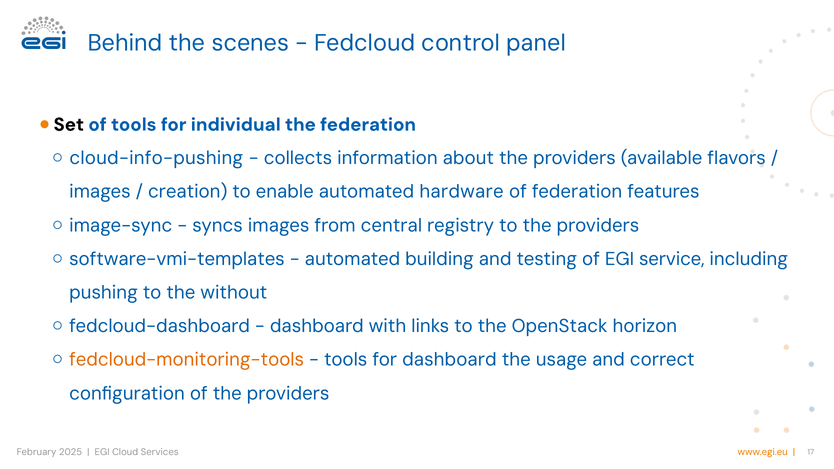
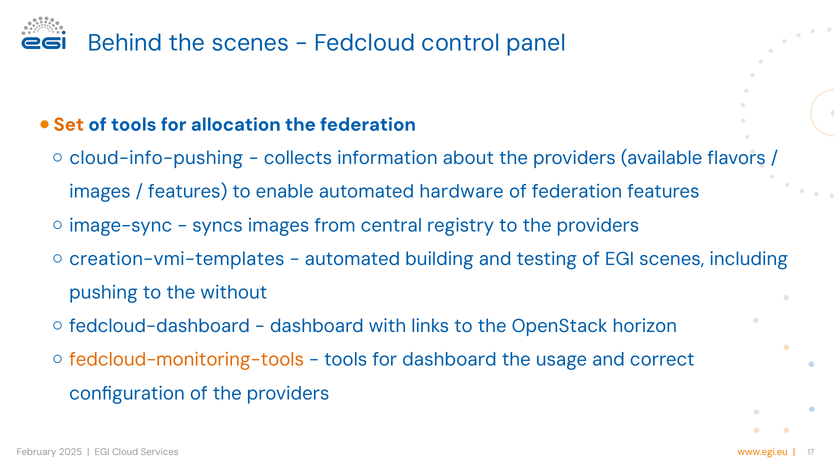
Set colour: black -> orange
individual: individual -> allocation
creation at (188, 192): creation -> features
software-vmi-templates: software-vmi-templates -> creation-vmi-templates
EGI service: service -> scenes
